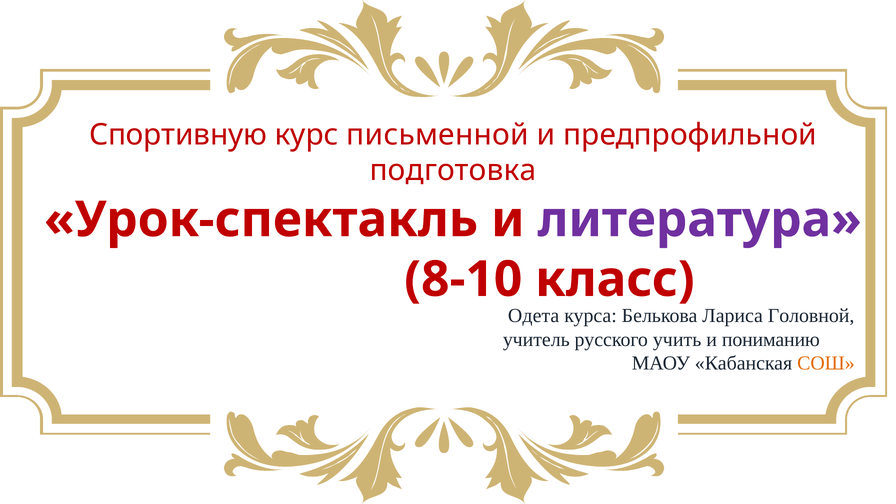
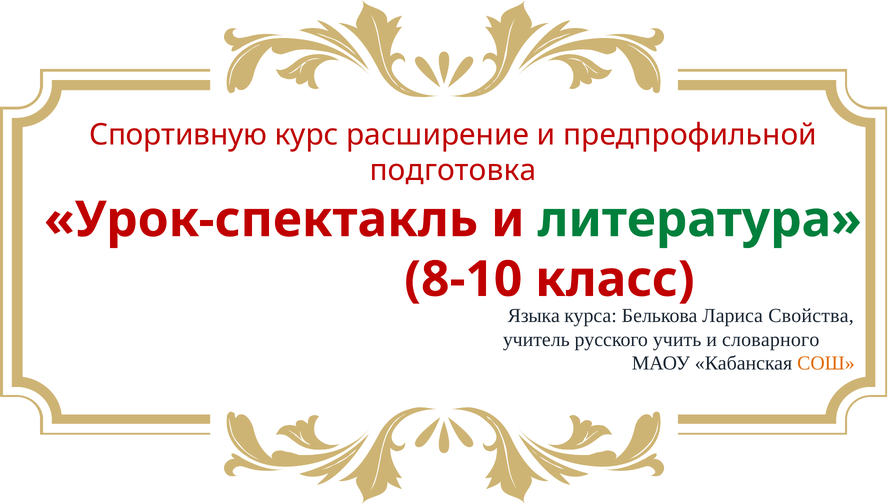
письменной: письменной -> расширение
литература colour: purple -> green
Одета: Одета -> Языка
Головной: Головной -> Свойства
пониманию: пониманию -> словарного
